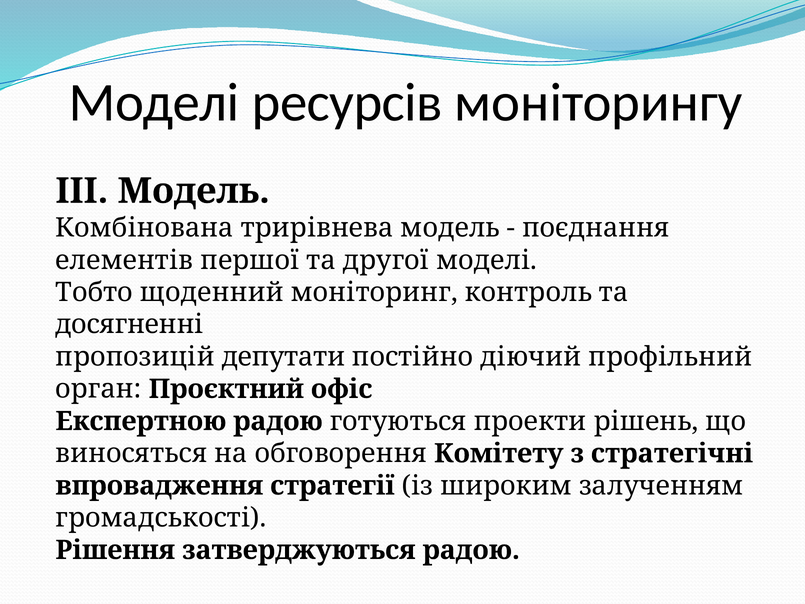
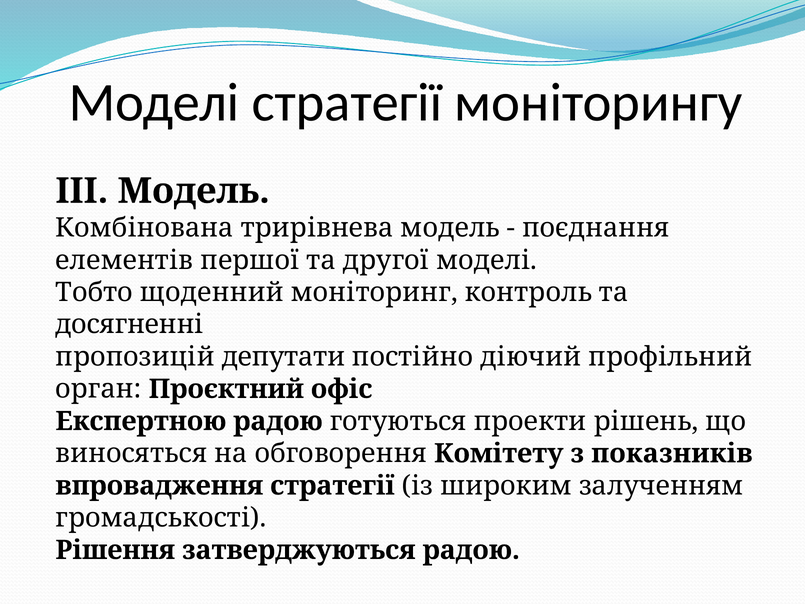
Моделі ресурсів: ресурсів -> стратегії
стратегічні: стратегічні -> показників
